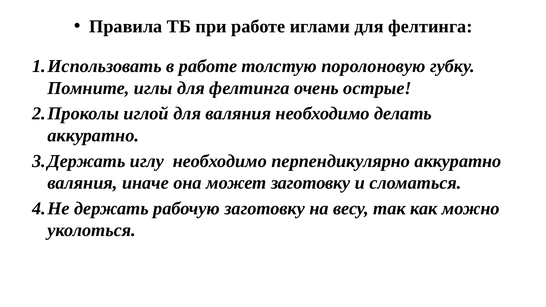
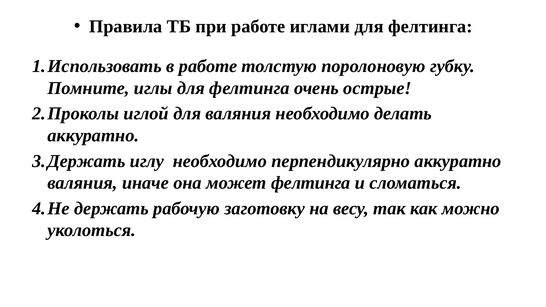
может заготовку: заготовку -> фелтинга
